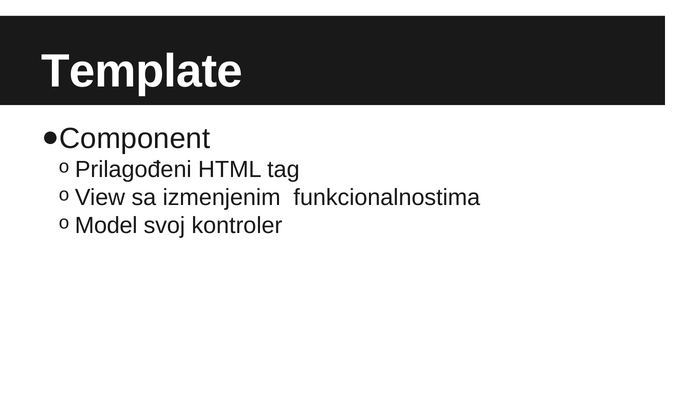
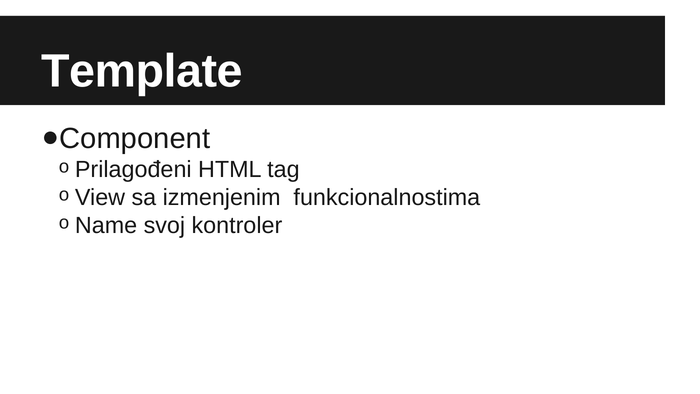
Model: Model -> Name
